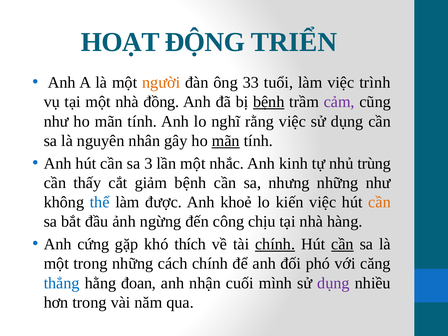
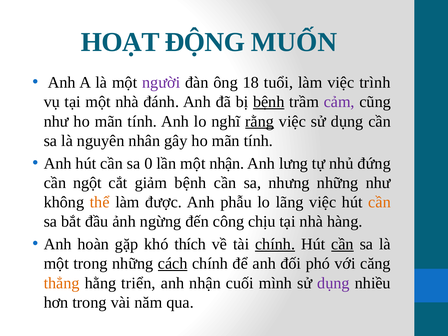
TRIỂN: TRIỂN -> MUỐN
người colour: orange -> purple
33: 33 -> 18
đồng: đồng -> đánh
rằng underline: none -> present
mãn at (226, 141) underline: present -> none
3: 3 -> 0
một nhắc: nhắc -> nhận
kinh: kinh -> lưng
trùng: trùng -> đứng
thấy: thấy -> ngột
thể colour: blue -> orange
khoẻ: khoẻ -> phẫu
kiến: kiến -> lãng
cứng: cứng -> hoàn
cách underline: none -> present
thẳng colour: blue -> orange
đoan: đoan -> triển
